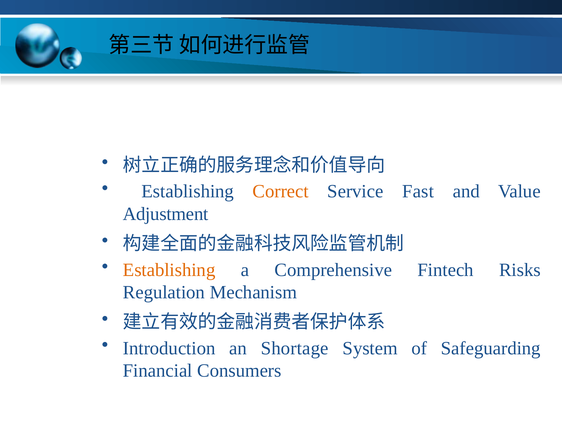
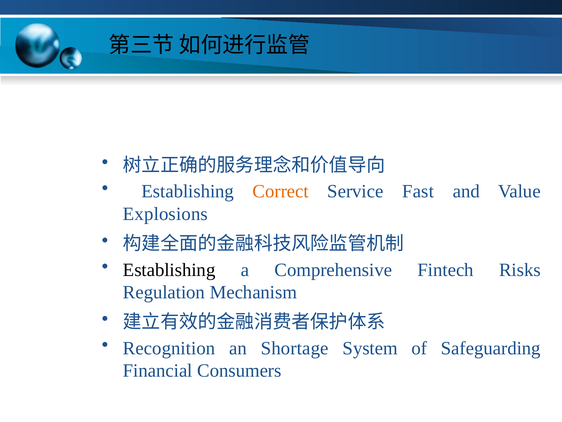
Adjustment: Adjustment -> Explosions
Establishing at (169, 270) colour: orange -> black
Introduction: Introduction -> Recognition
